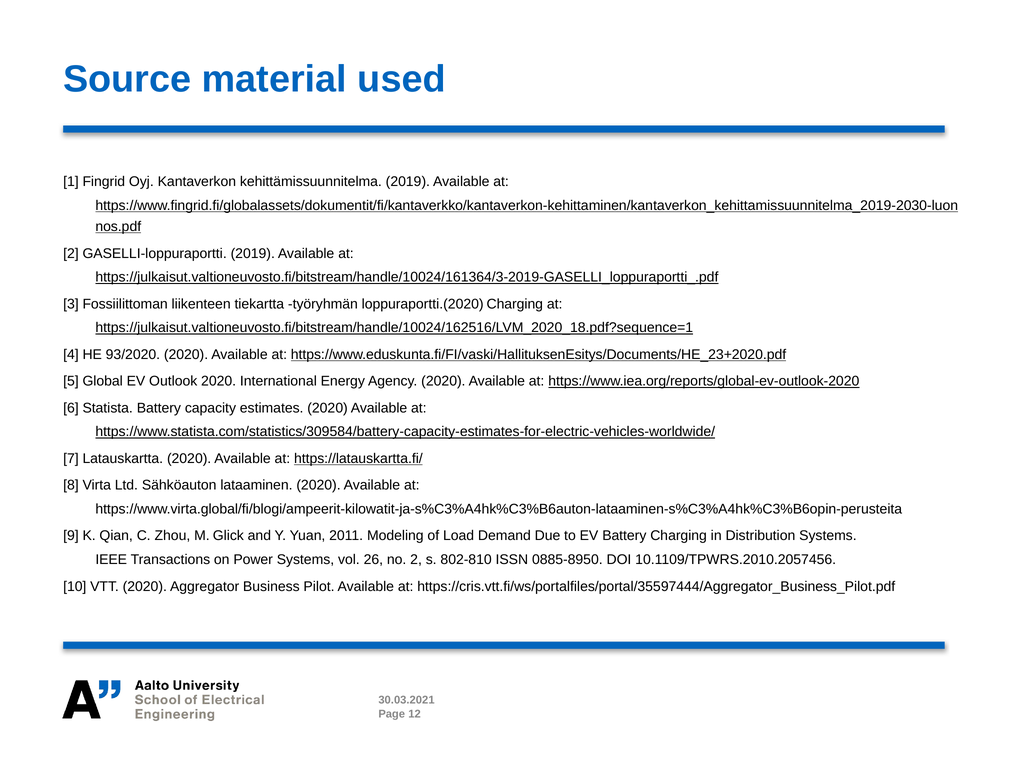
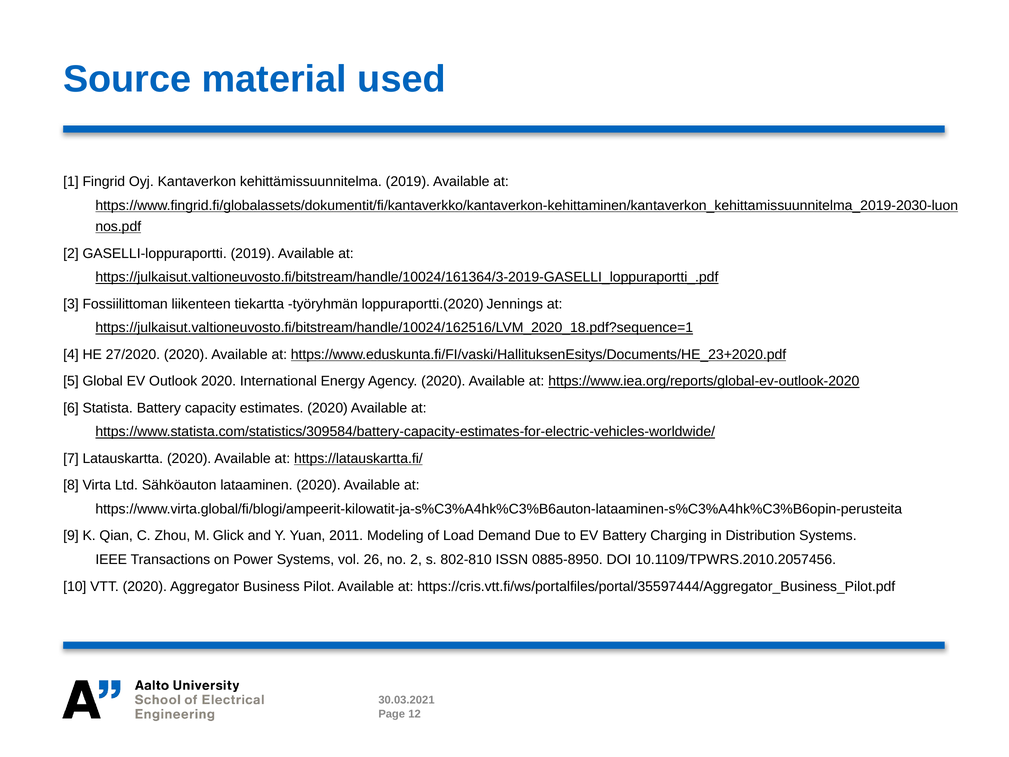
loppuraportti.(2020 Charging: Charging -> Jennings
93/2020: 93/2020 -> 27/2020
